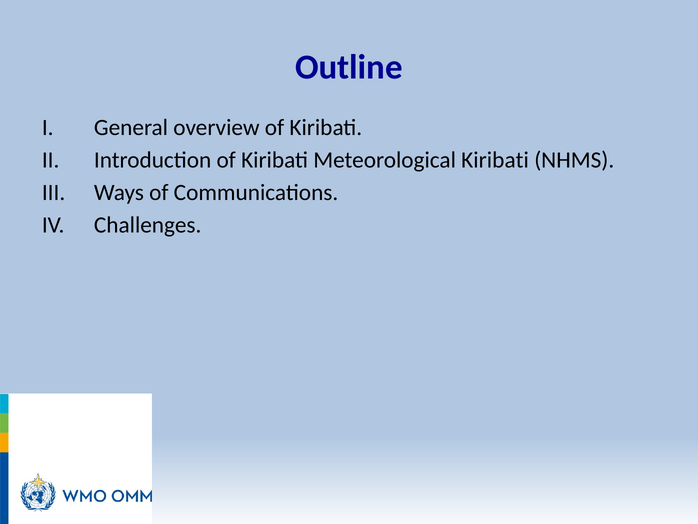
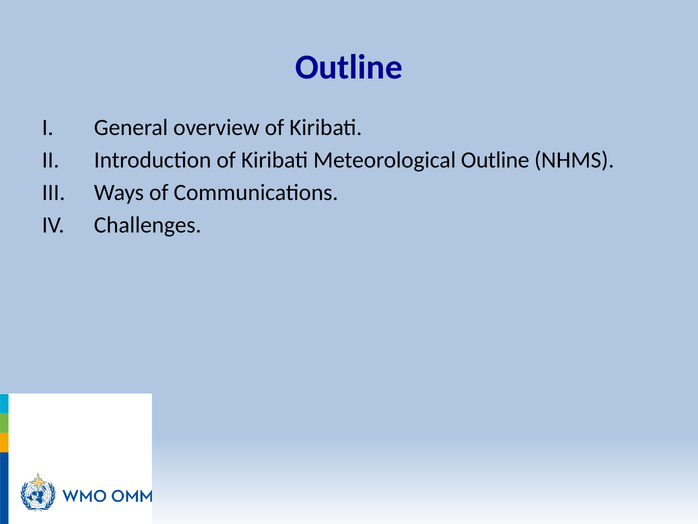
Meteorological Kiribati: Kiribati -> Outline
